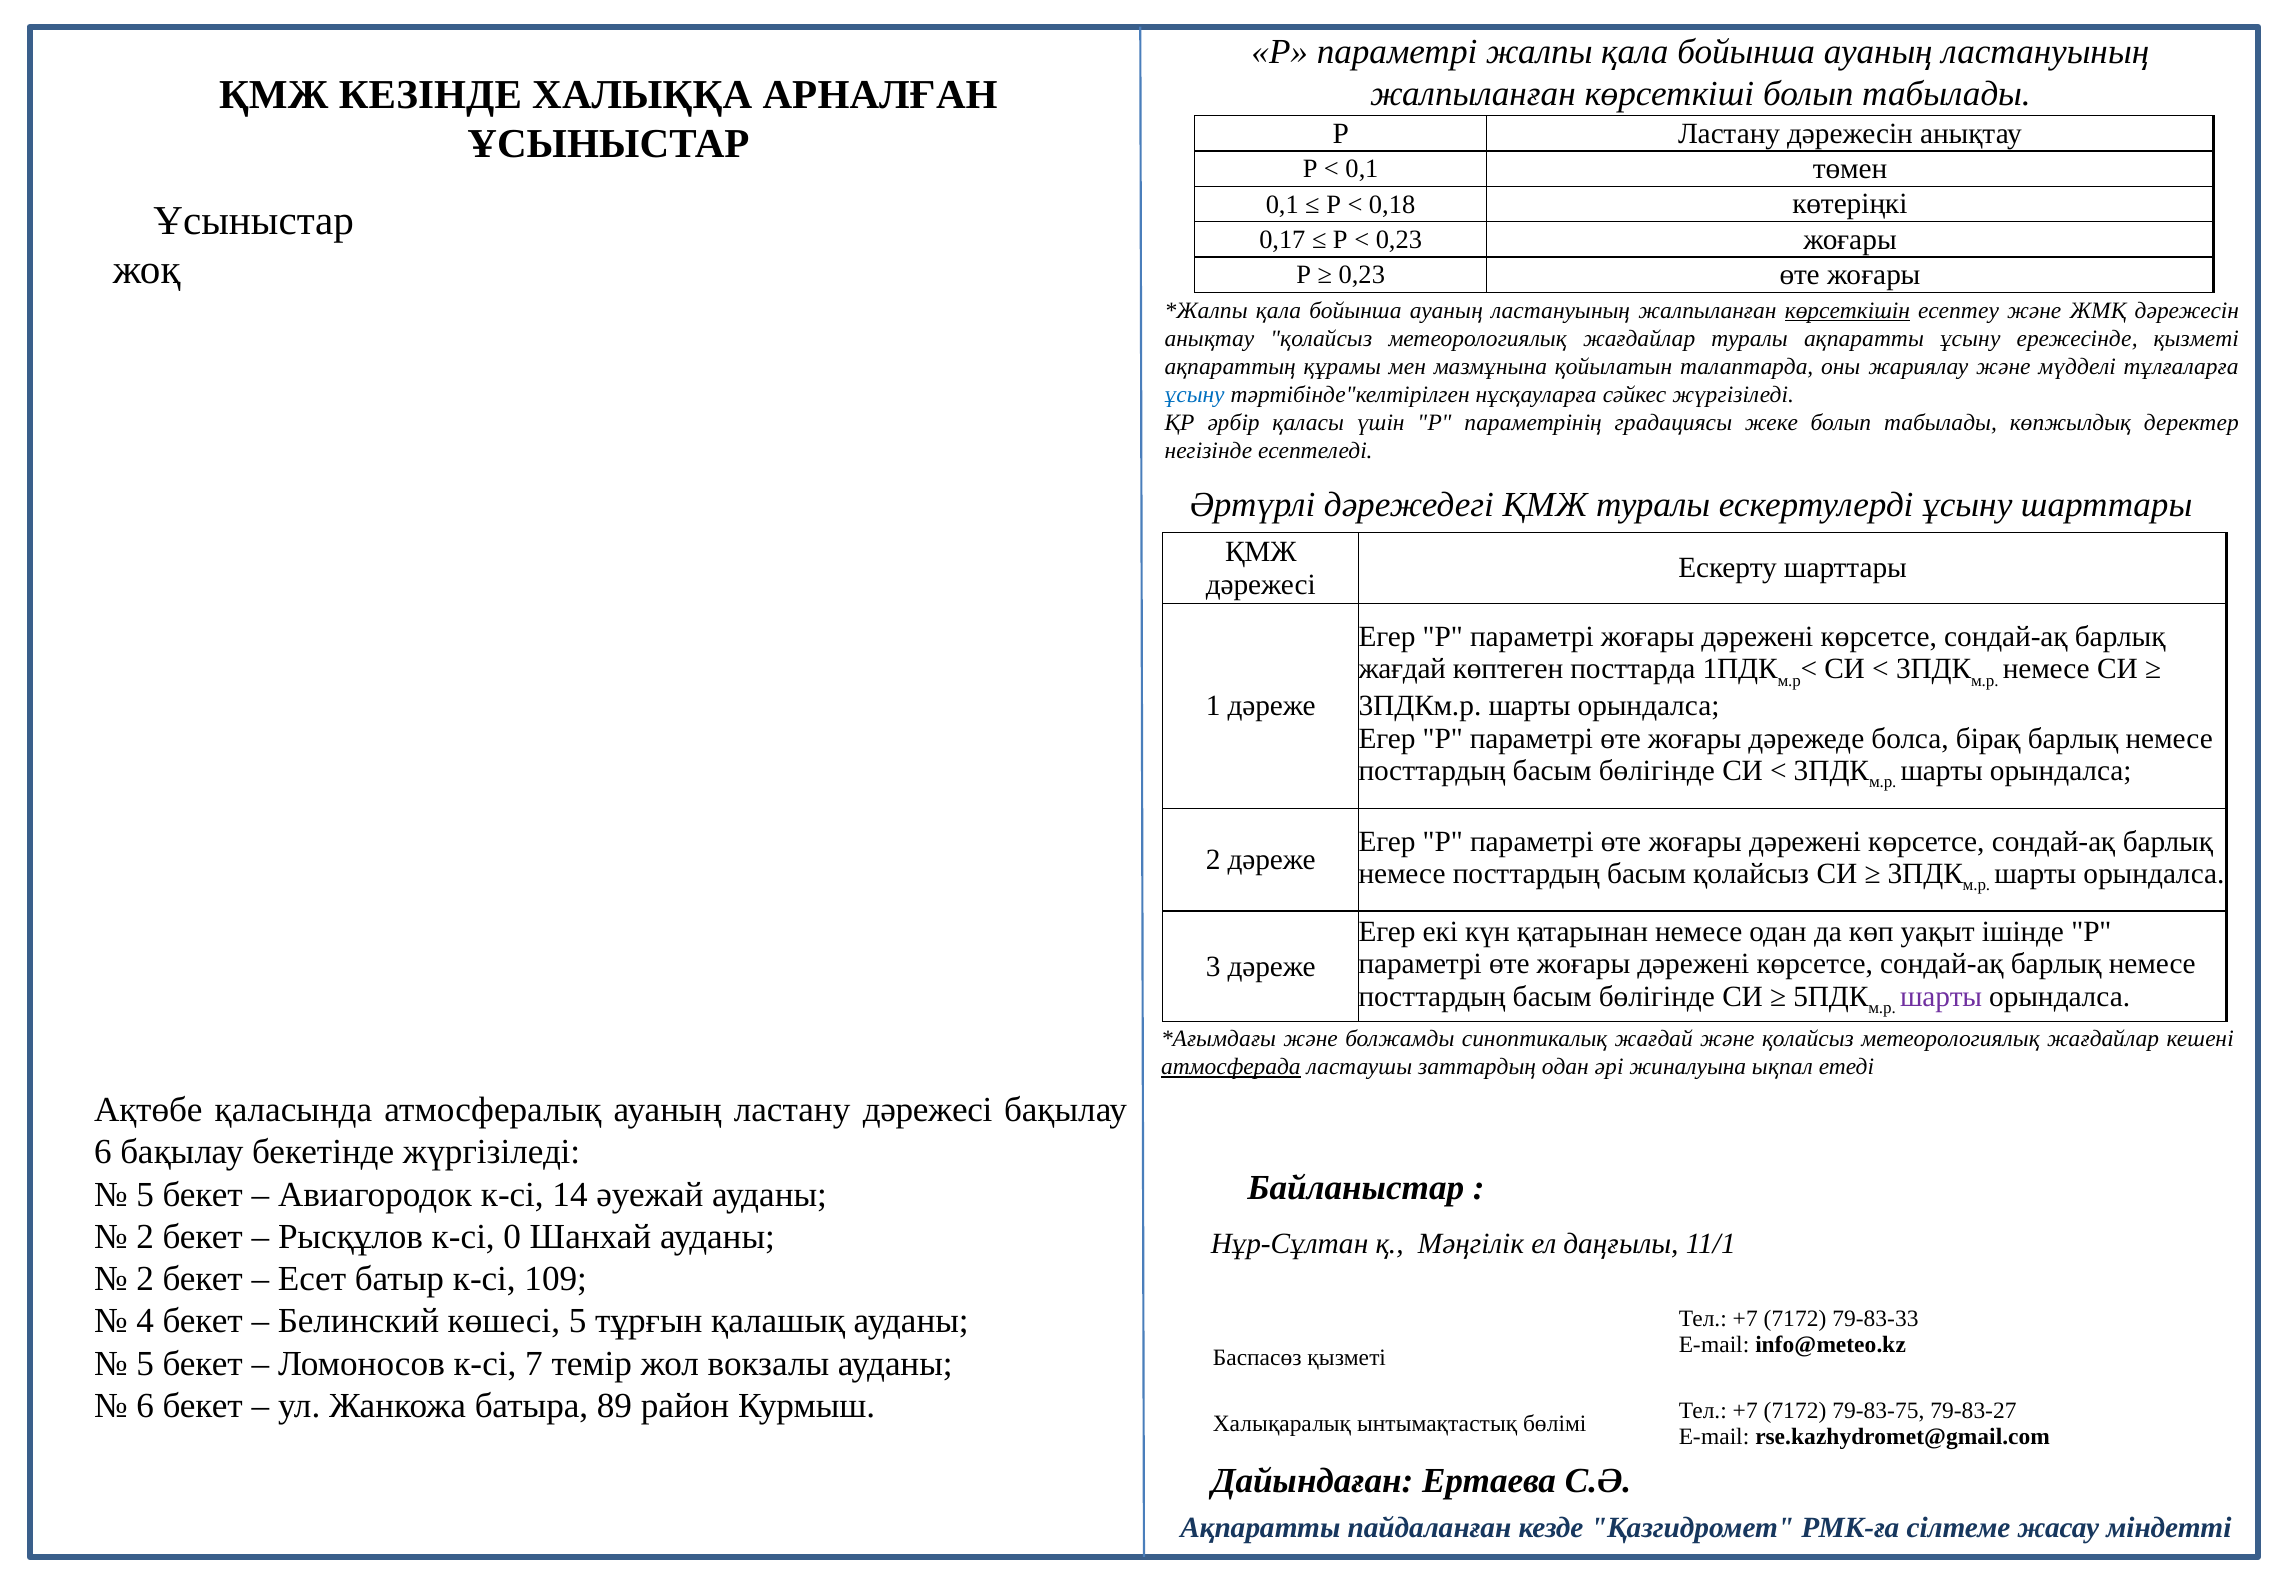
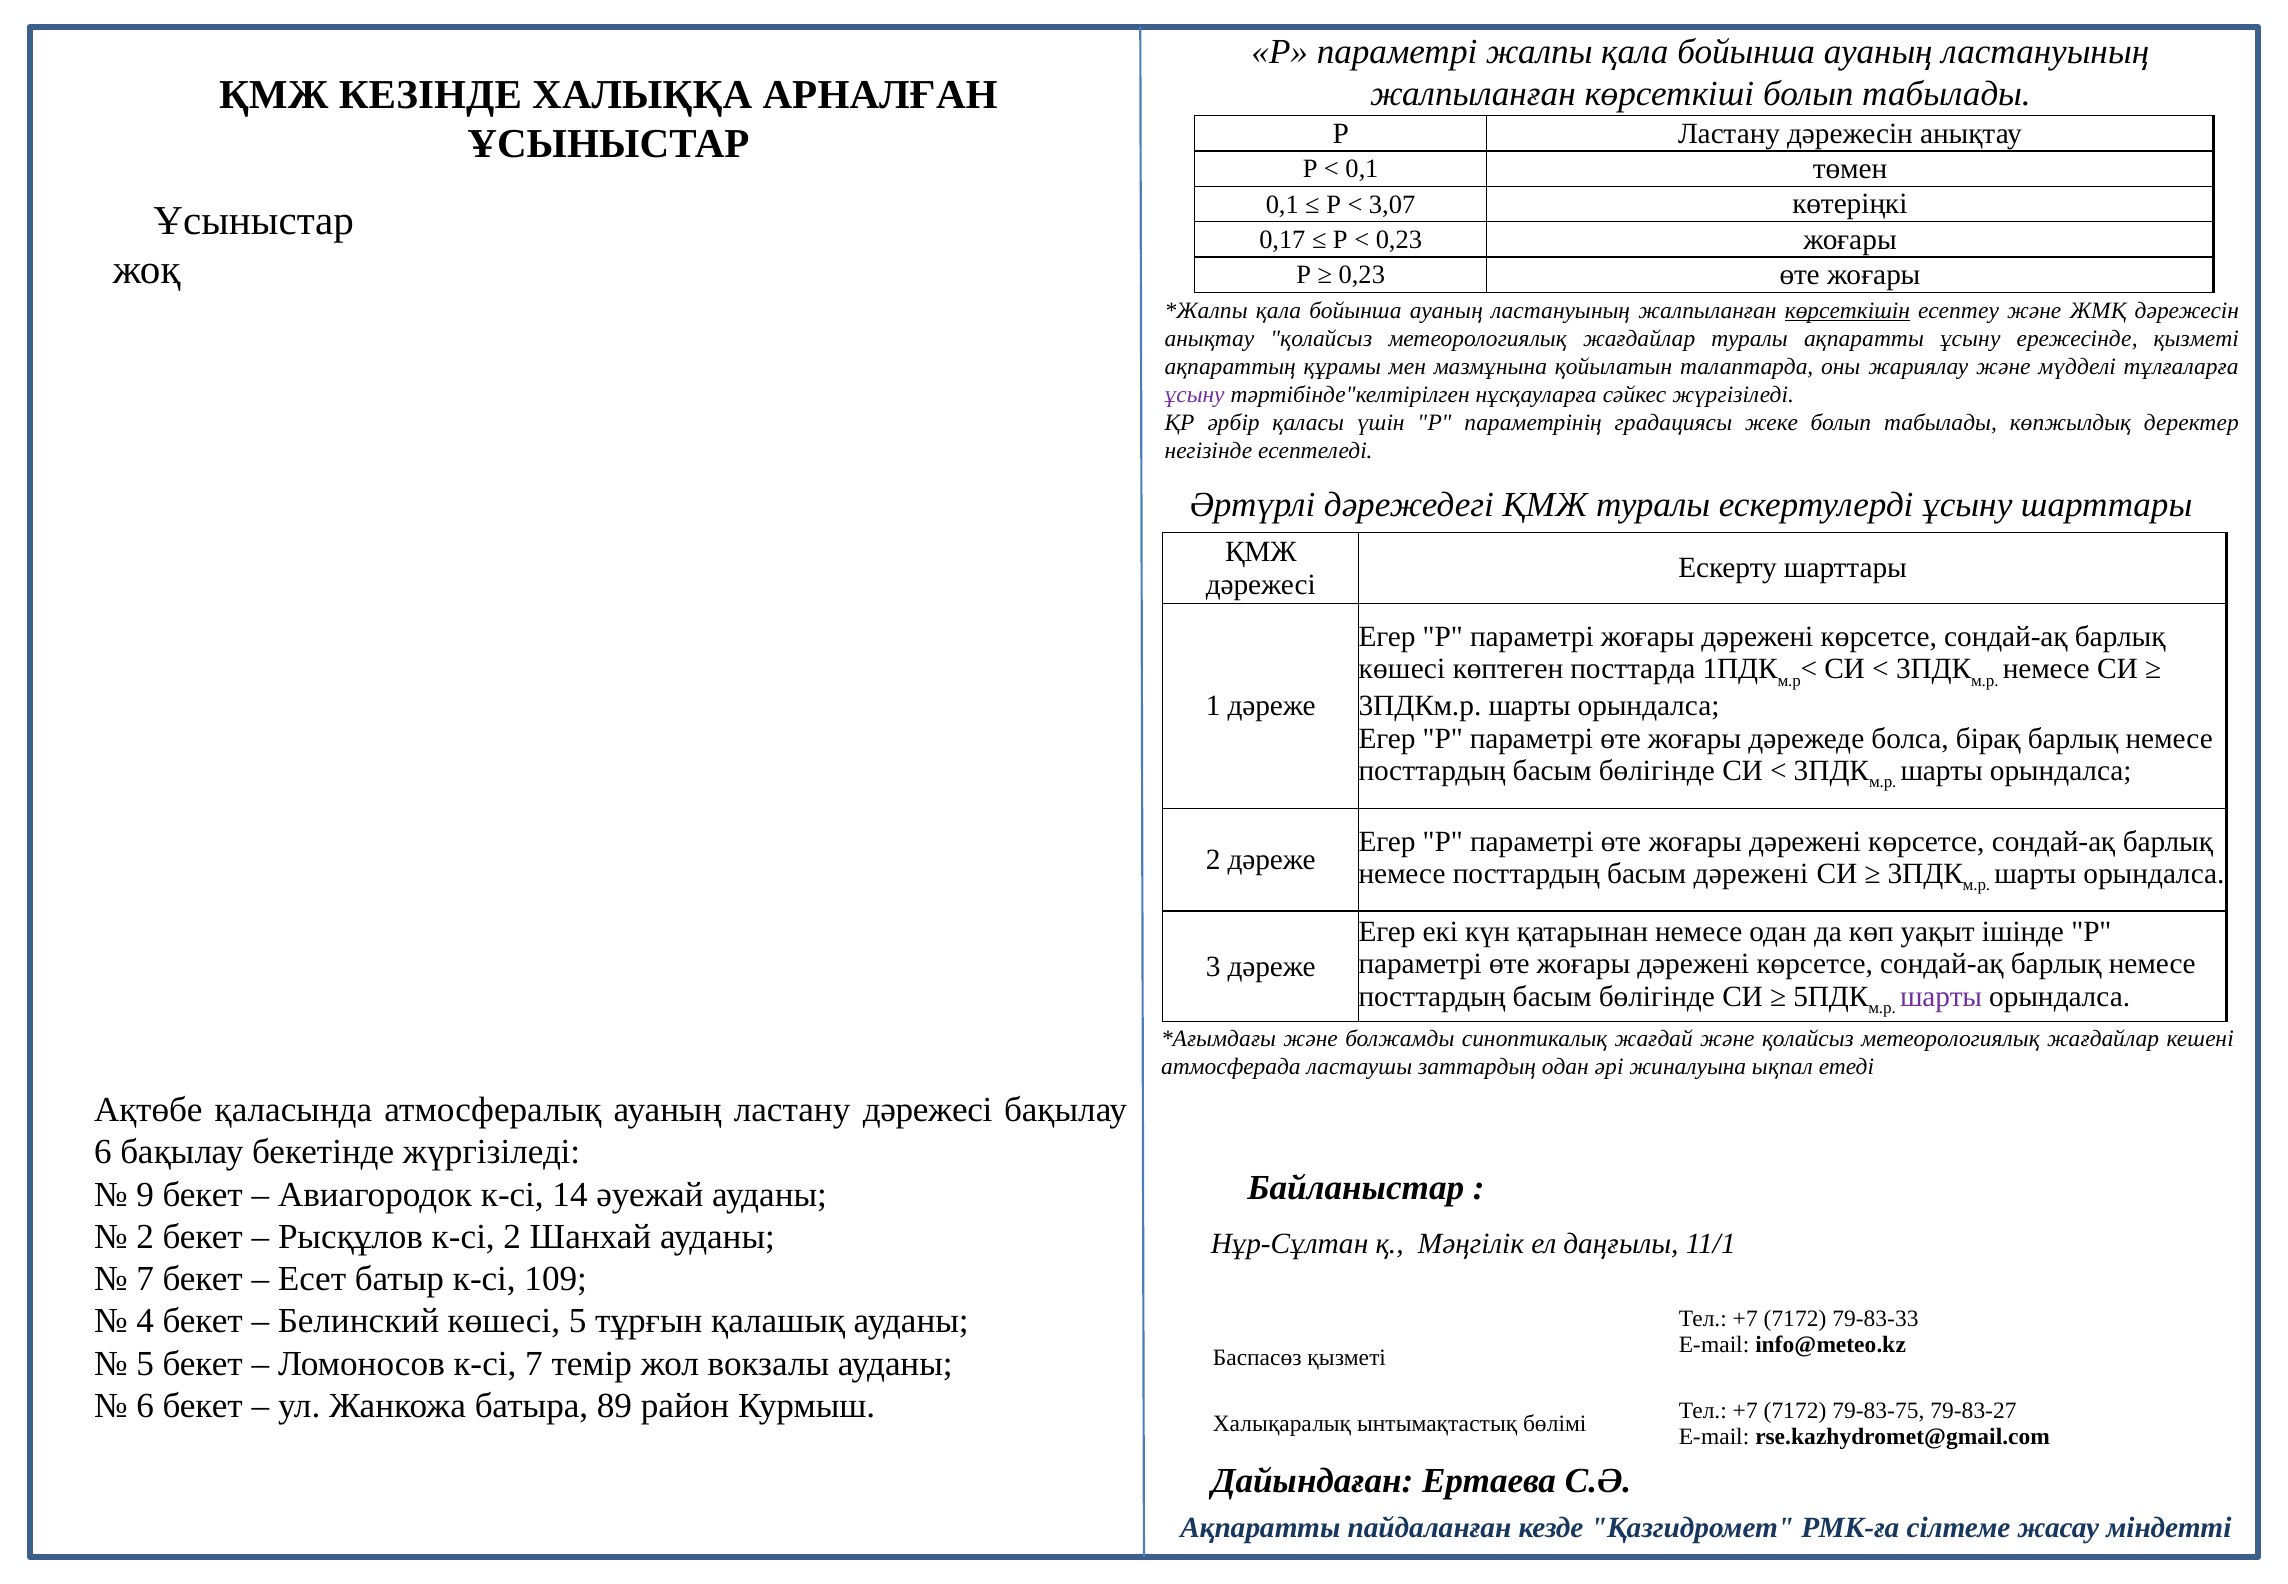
0,18: 0,18 -> 3,07
ұсыну at (1195, 395) colour: blue -> purple
жағдай at (1402, 669): жағдай -> көшесі
басым қолайсыз: қолайсыз -> дәрежені
атмосферада underline: present -> none
5 at (145, 1195): 5 -> 9
к-сі 0: 0 -> 2
2 at (145, 1279): 2 -> 7
